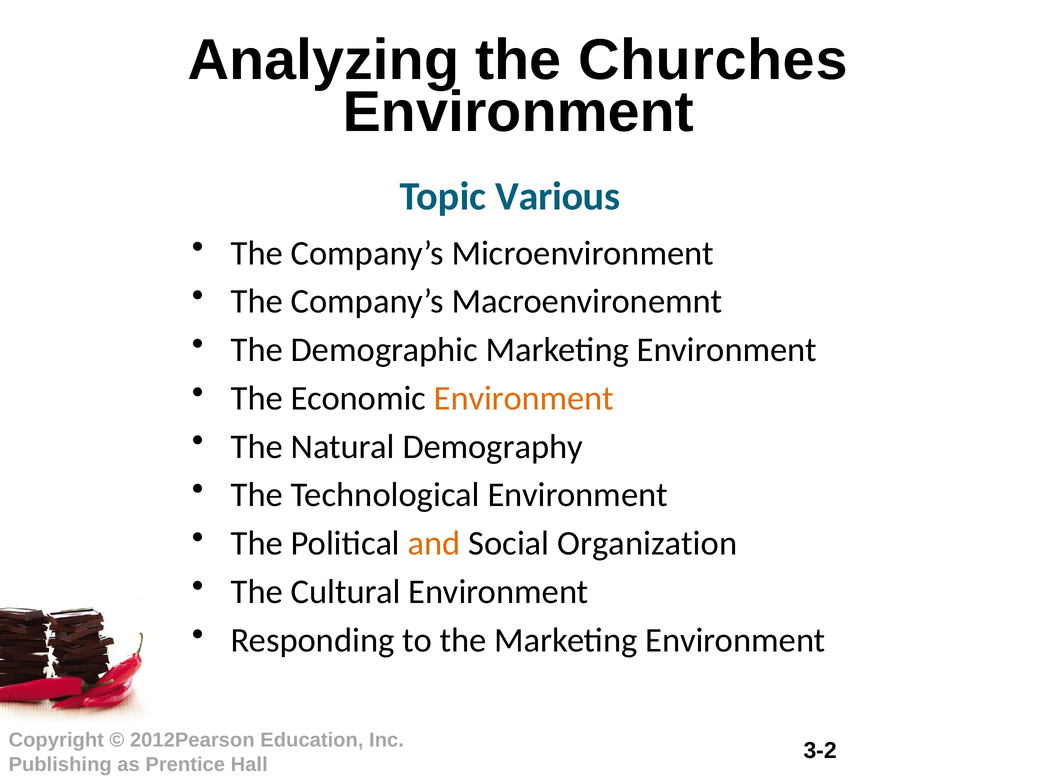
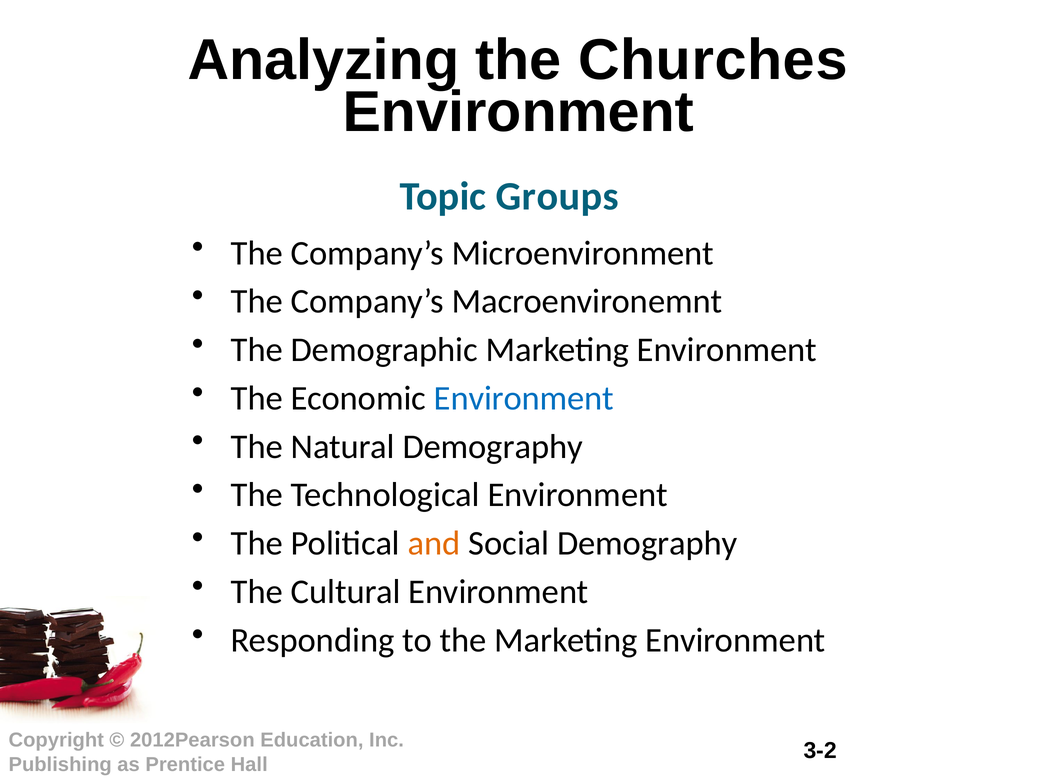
Various: Various -> Groups
Environment at (524, 398) colour: orange -> blue
Social Organization: Organization -> Demography
